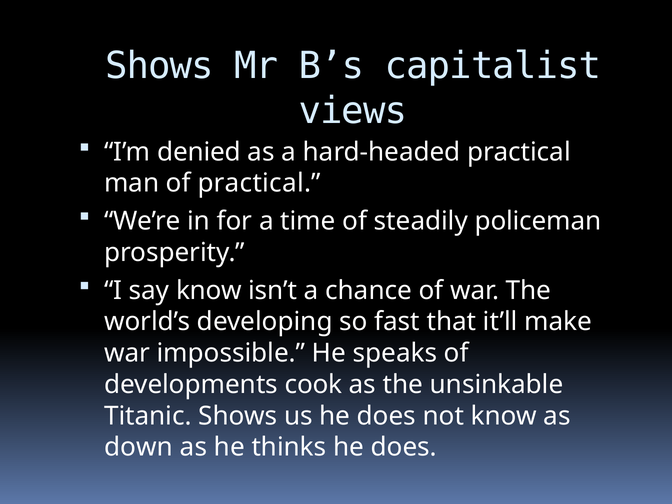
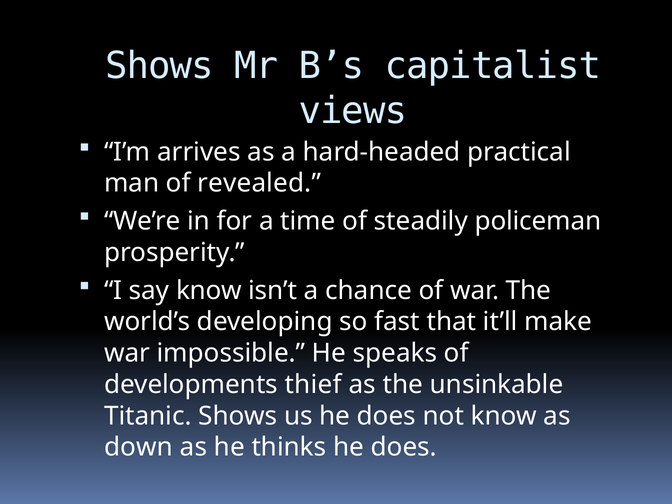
denied: denied -> arrives
of practical: practical -> revealed
cook: cook -> thief
